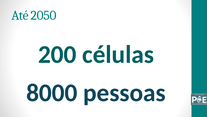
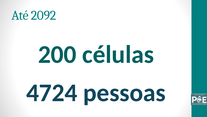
2050: 2050 -> 2092
8000: 8000 -> 4724
